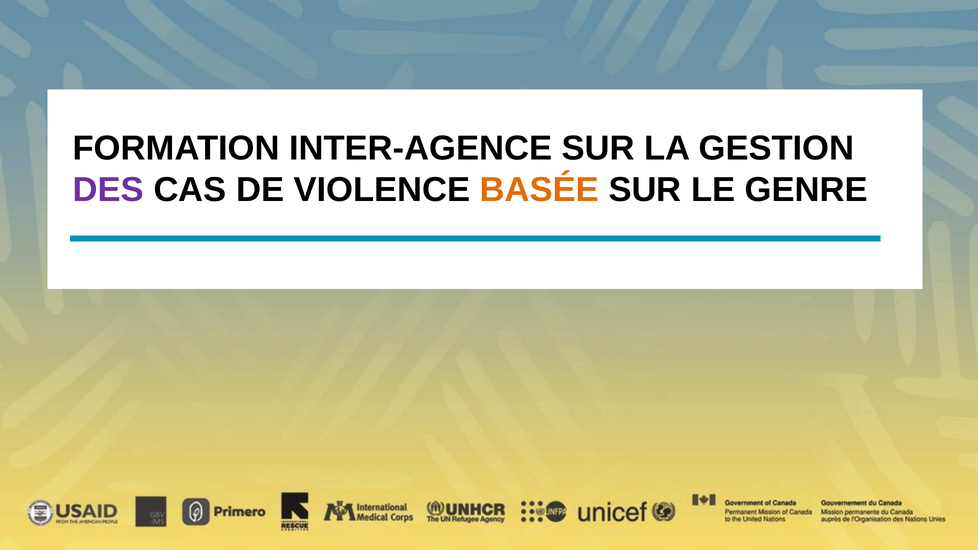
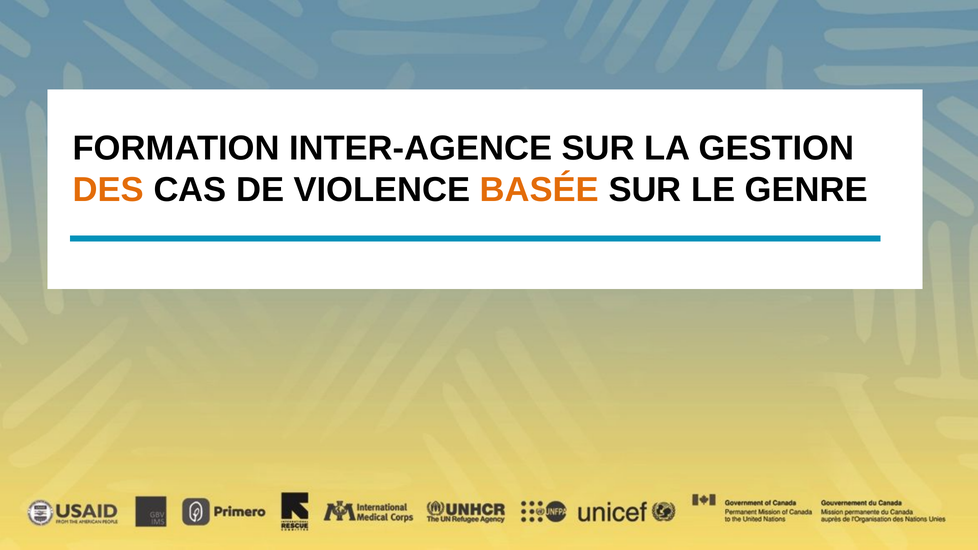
DES at (108, 190) colour: purple -> orange
